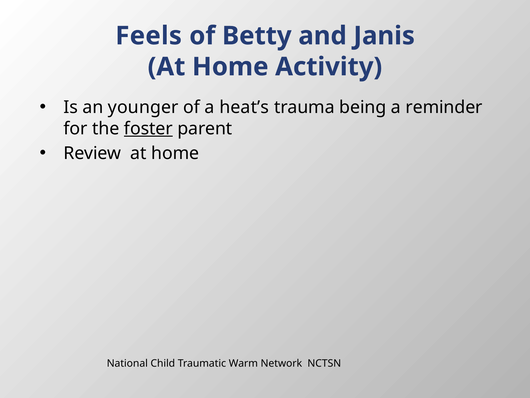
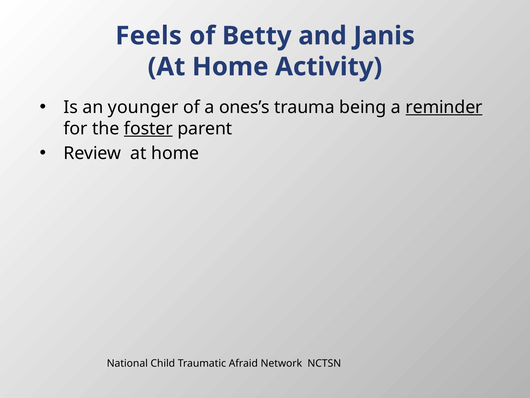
heat’s: heat’s -> ones’s
reminder underline: none -> present
Warm: Warm -> Afraid
